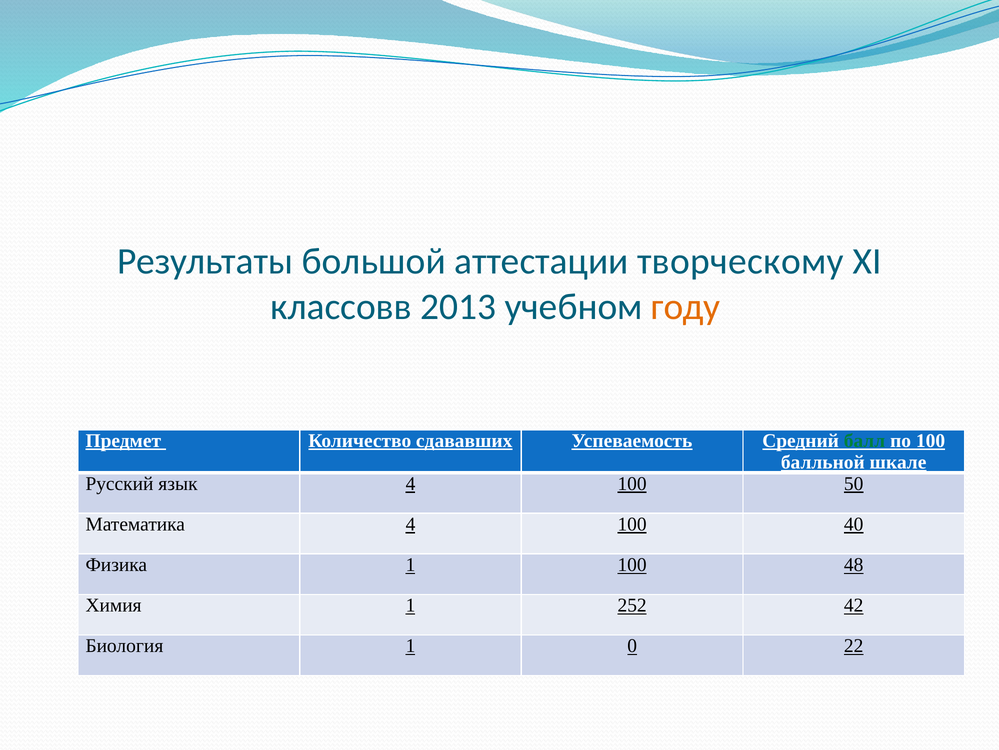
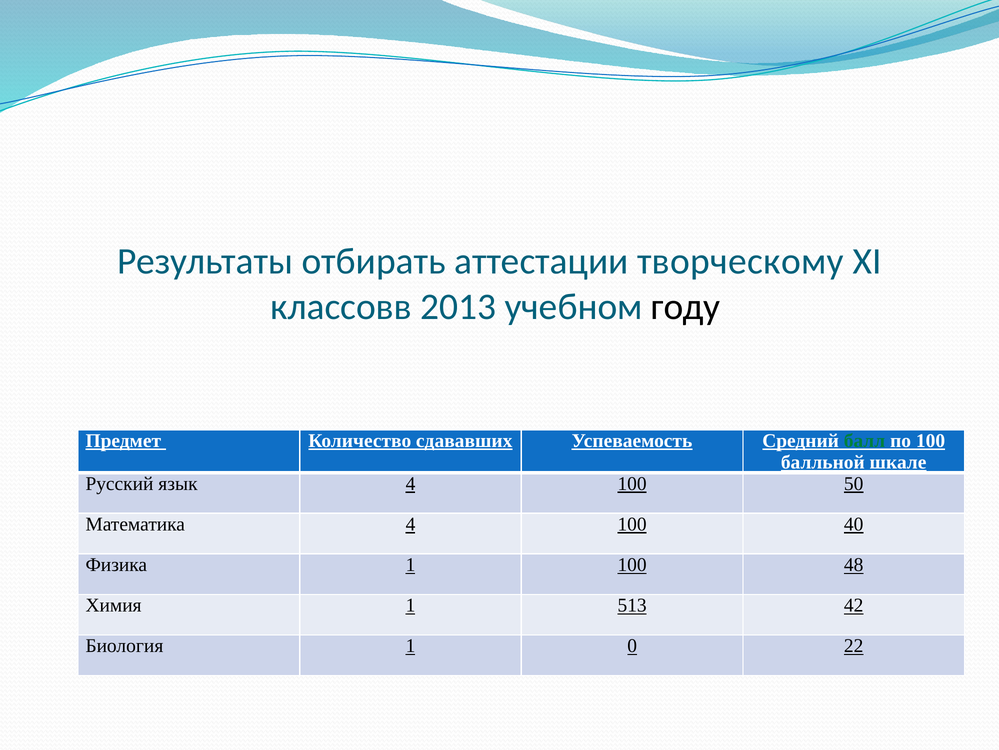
большой: большой -> отбирать
году colour: orange -> black
252: 252 -> 513
